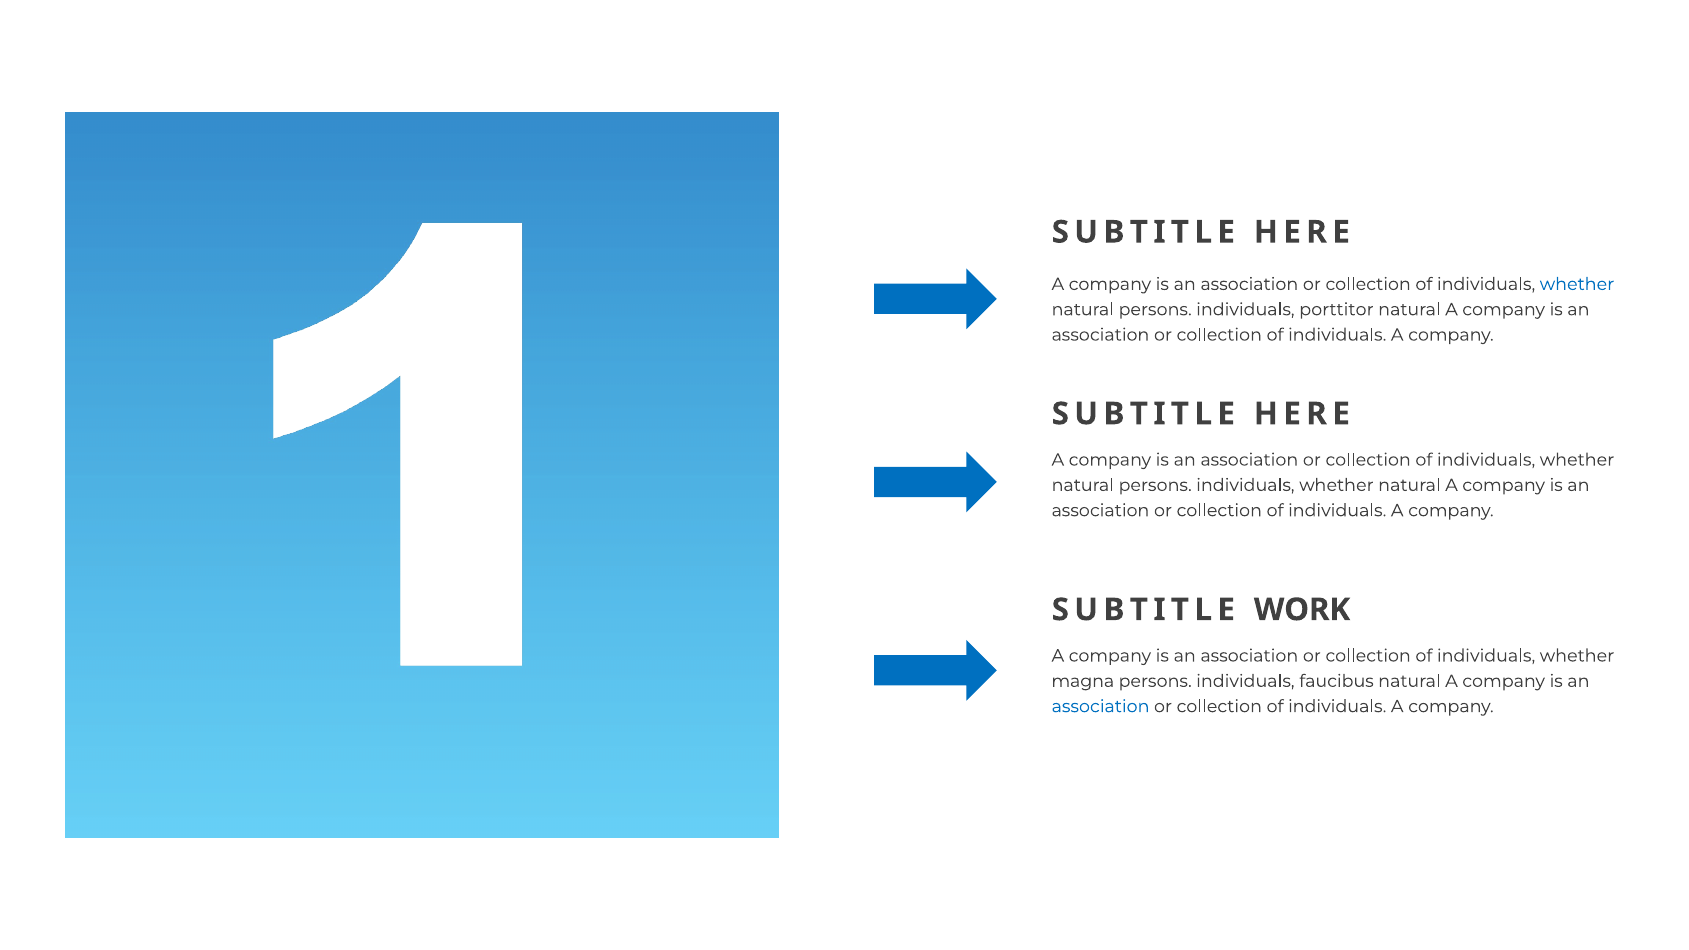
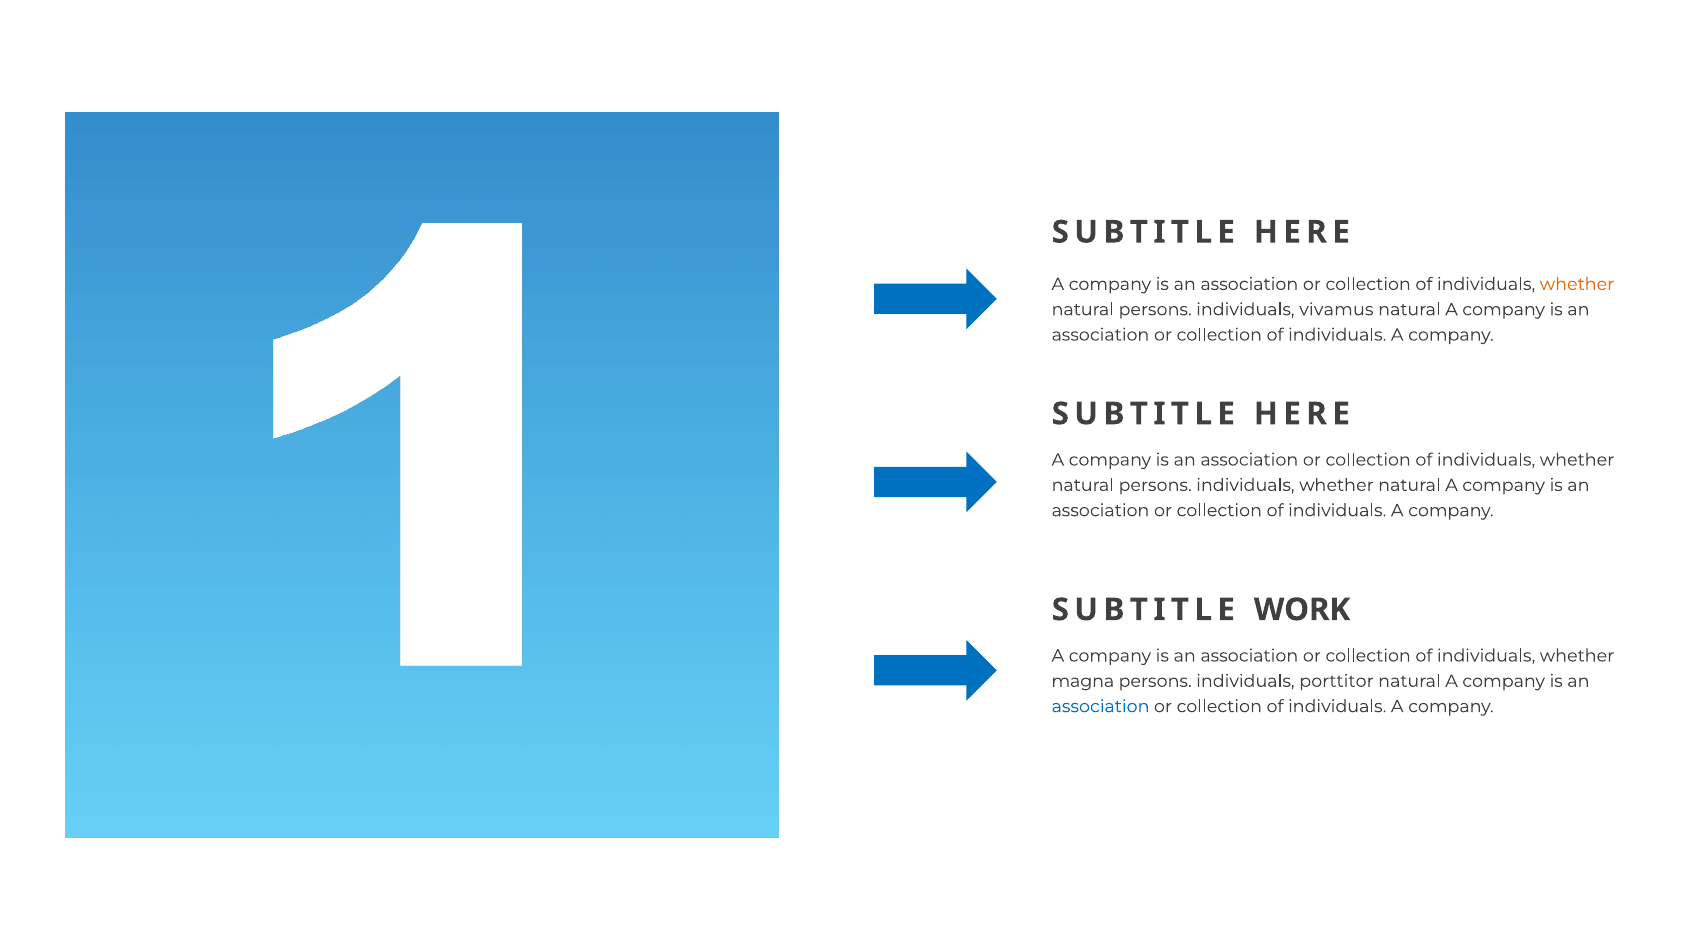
whether at (1577, 284) colour: blue -> orange
porttitor: porttitor -> vivamus
faucibus: faucibus -> porttitor
